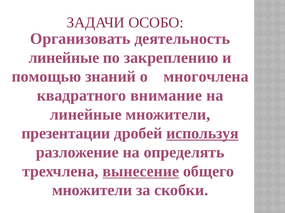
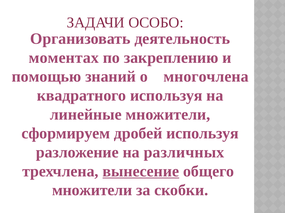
линейные at (64, 58): линейные -> моментах
квадратного внимание: внимание -> используя
презентации: презентации -> сформируем
используя at (203, 134) underline: present -> none
определять: определять -> различных
